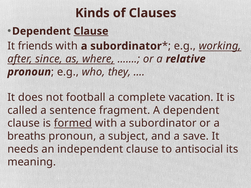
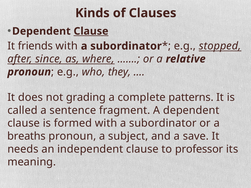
working: working -> stopped
football: football -> grading
vacation: vacation -> patterns
formed underline: present -> none
antisocial: antisocial -> professor
